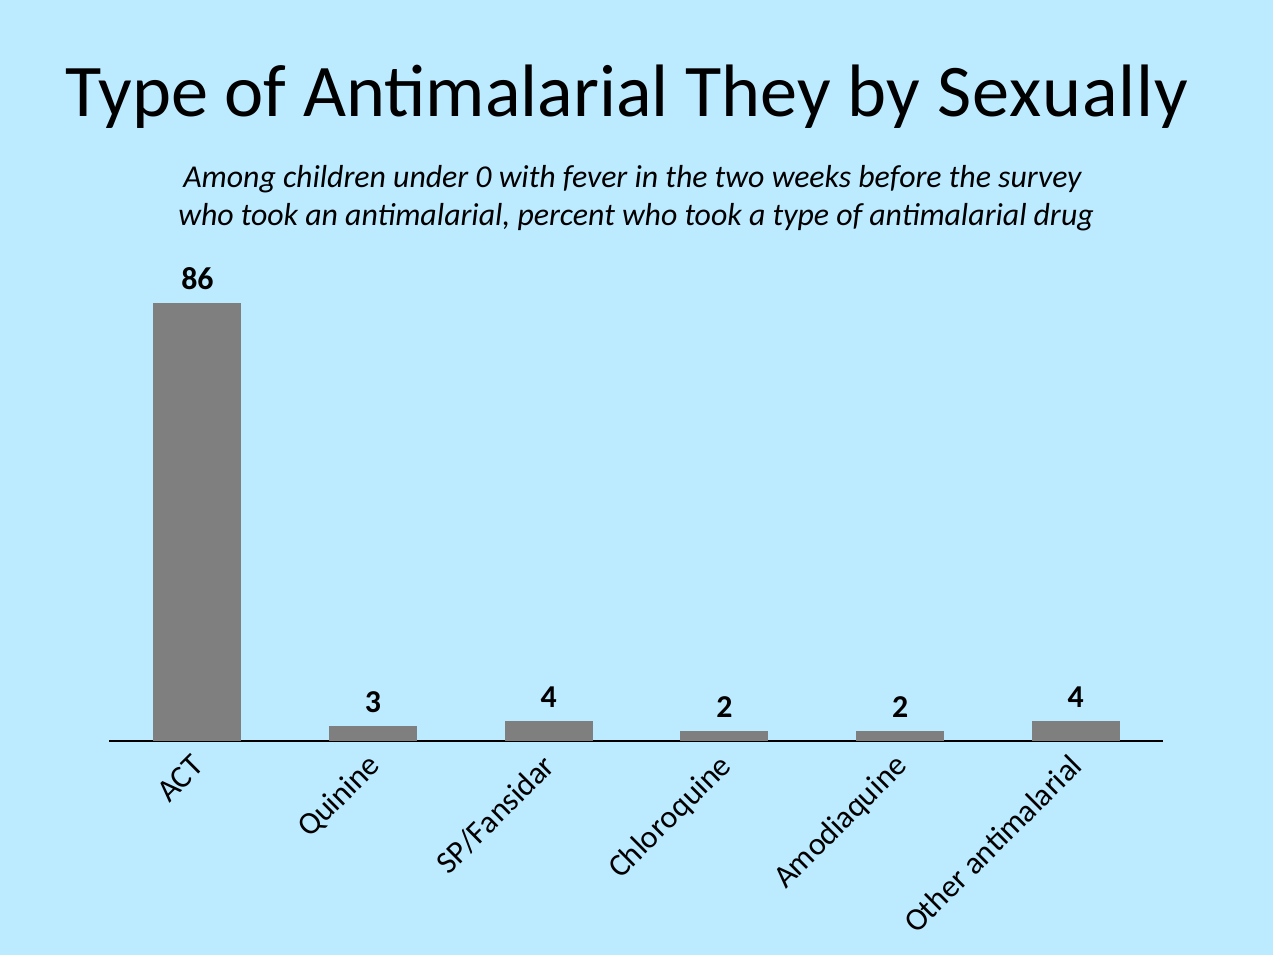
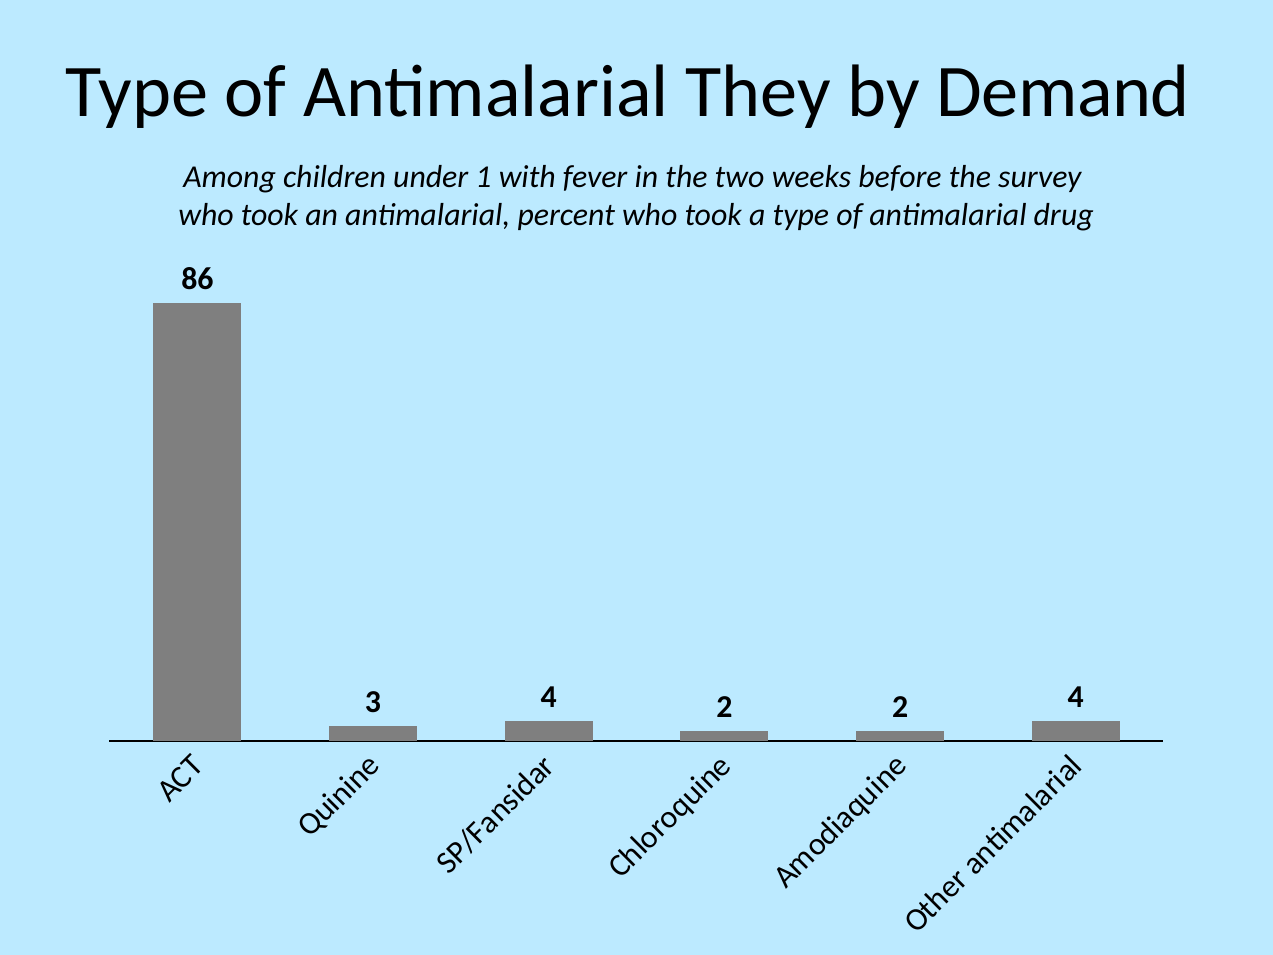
Sexually: Sexually -> Demand
0: 0 -> 1
